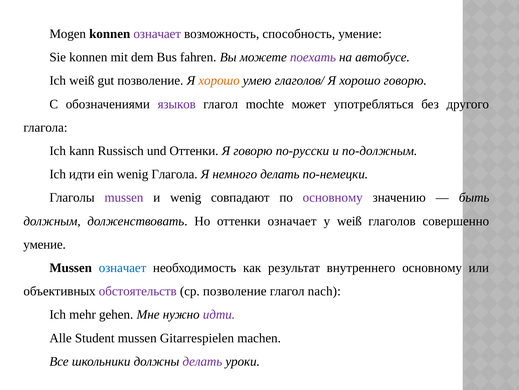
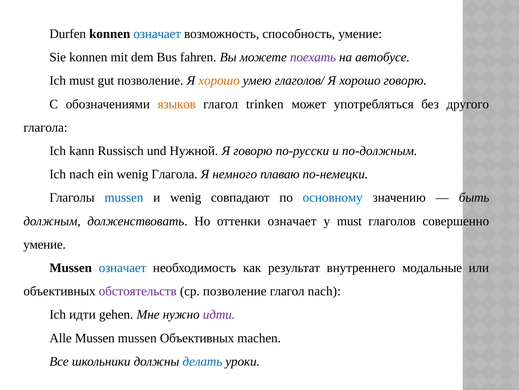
Mogen: Mogen -> Durfen
означает at (157, 34) colour: purple -> blue
Ich weiß: weiß -> must
языков colour: purple -> orange
mochte: mochte -> trinken
und Оттенки: Оттенки -> Нужной
Ich идти: идти -> nach
немного делать: делать -> плаваю
mussen at (124, 197) colour: purple -> blue
основному at (333, 197) colour: purple -> blue
у weiß: weiß -> must
внутреннего основному: основному -> модальные
Ich mehr: mehr -> идти
Alle Student: Student -> Mussen
mussen Gitarrespielen: Gitarrespielen -> Объективных
делать at (202, 361) colour: purple -> blue
